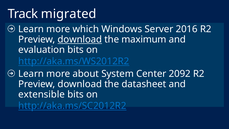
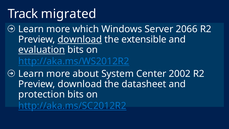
2016: 2016 -> 2066
maximum: maximum -> extensible
evaluation underline: none -> present
2092: 2092 -> 2002
extensible: extensible -> protection
